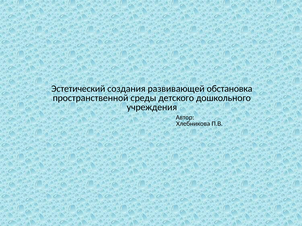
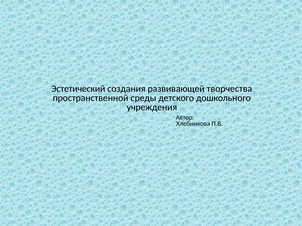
обстановка: обстановка -> творчества
